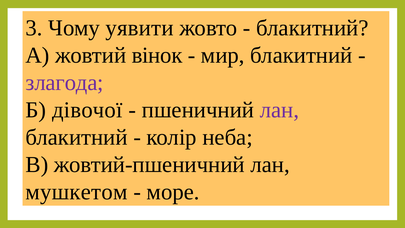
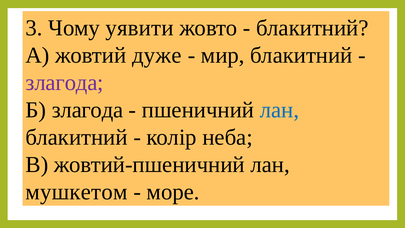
вінок: вінок -> дуже
Б дівочої: дівочої -> злагода
лан at (279, 110) colour: purple -> blue
